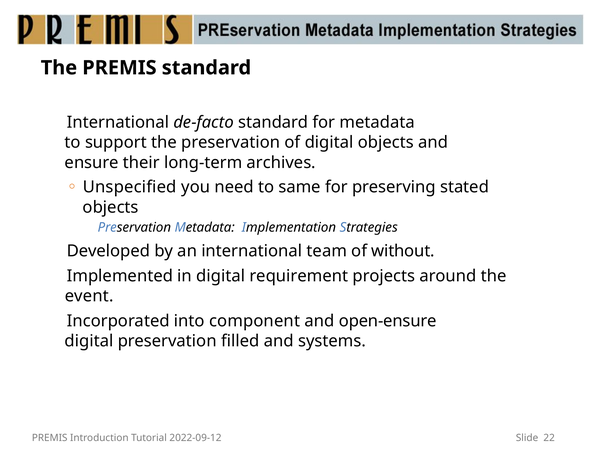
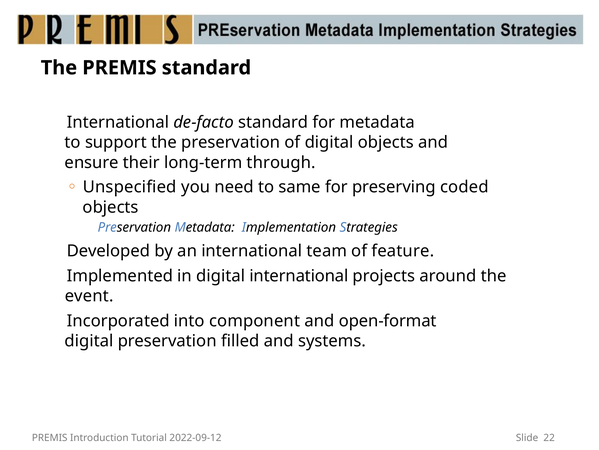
archives: archives -> through
stated: stated -> coded
without: without -> feature
digital requirement: requirement -> international
open-ensure: open-ensure -> open-format
